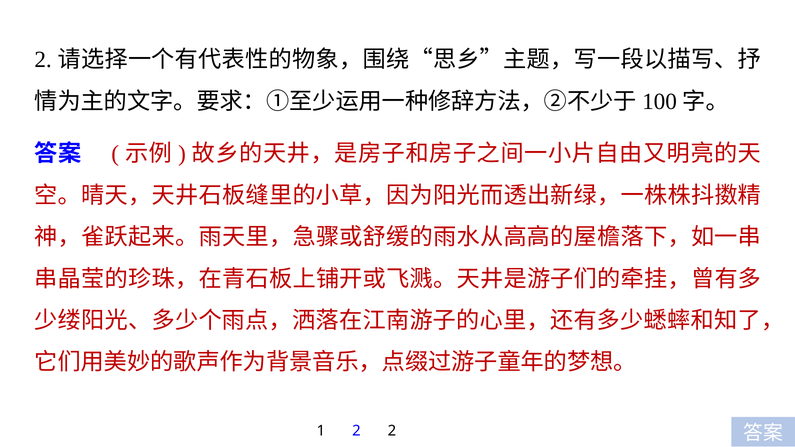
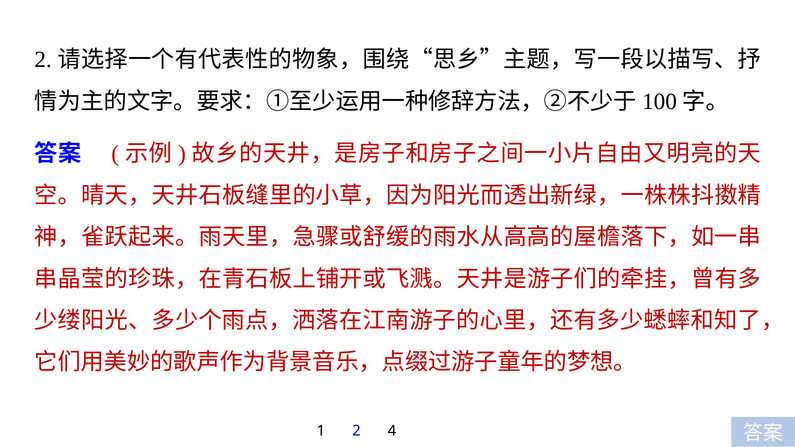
2 2: 2 -> 4
